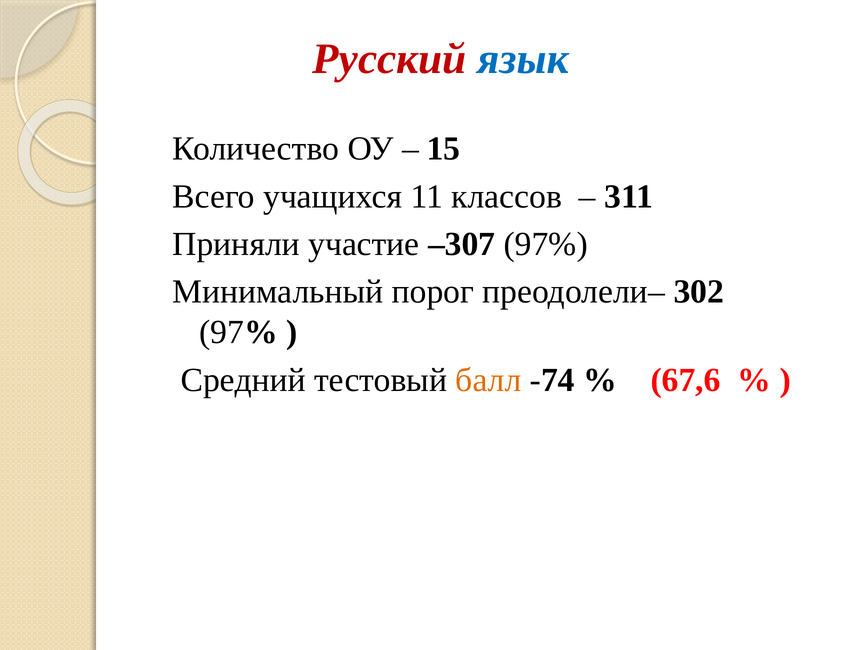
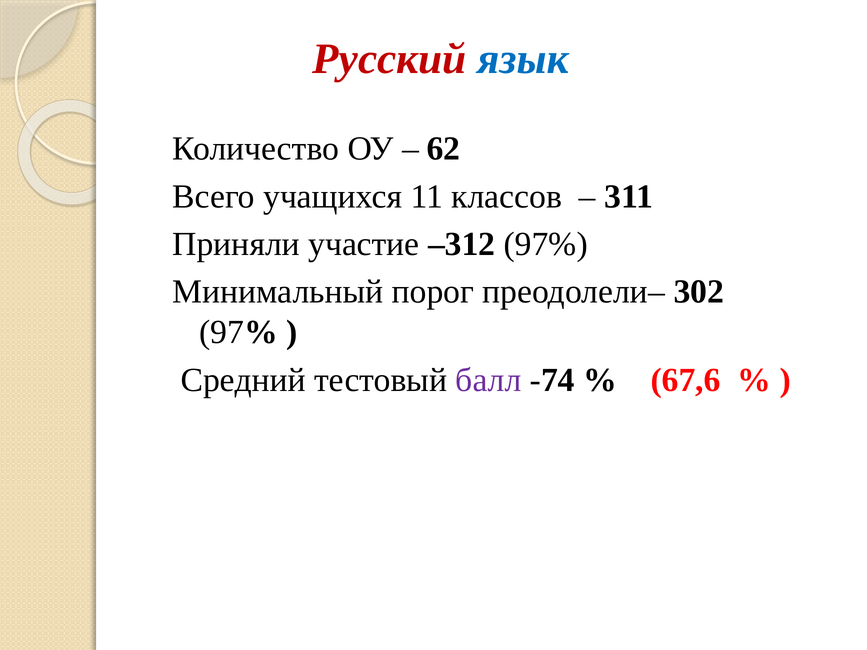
15: 15 -> 62
–307: –307 -> –312
балл colour: orange -> purple
